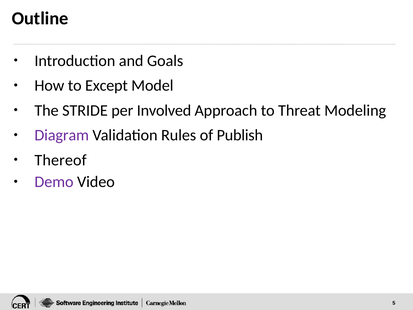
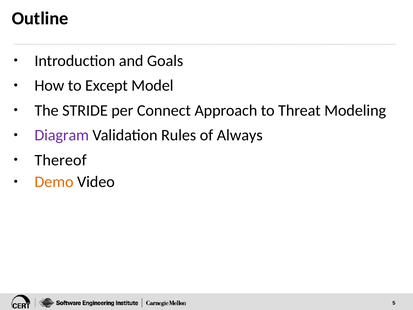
Involved: Involved -> Connect
Publish: Publish -> Always
Demo colour: purple -> orange
